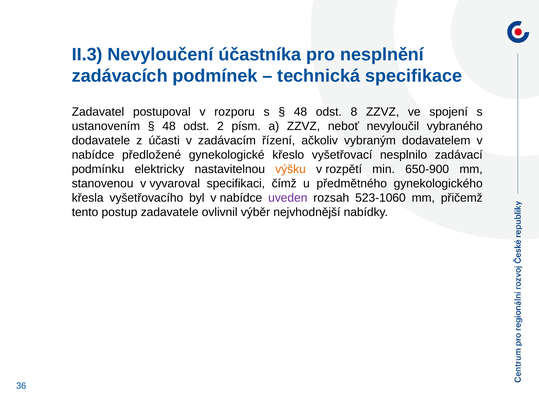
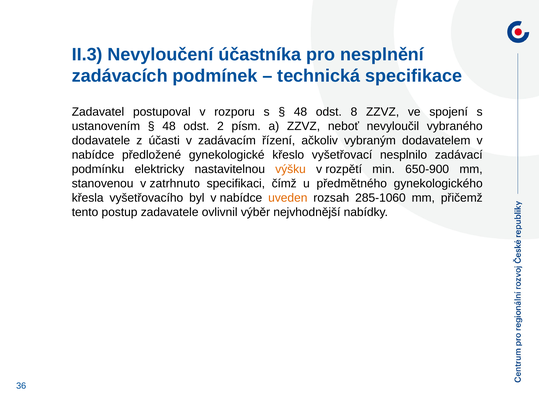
vyvaroval: vyvaroval -> zatrhnuto
uveden colour: purple -> orange
523-1060: 523-1060 -> 285-1060
